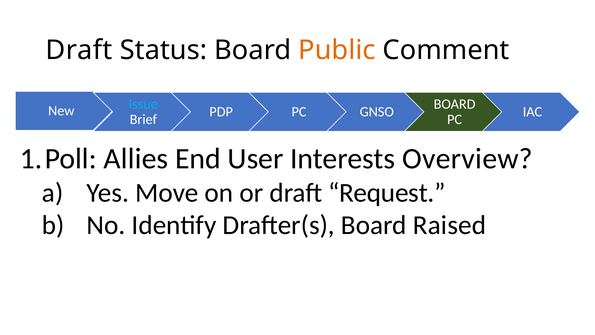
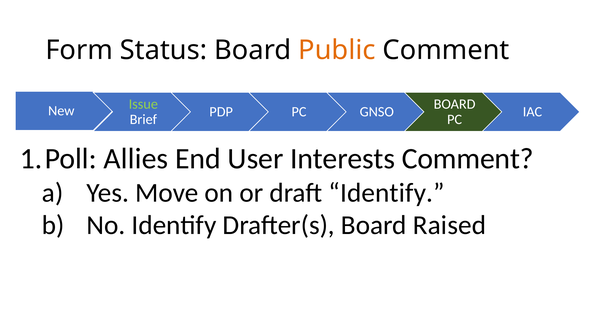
Draft at (79, 50): Draft -> Form
Issue colour: light blue -> light green
Interests Overview: Overview -> Comment
draft Request: Request -> Identify
